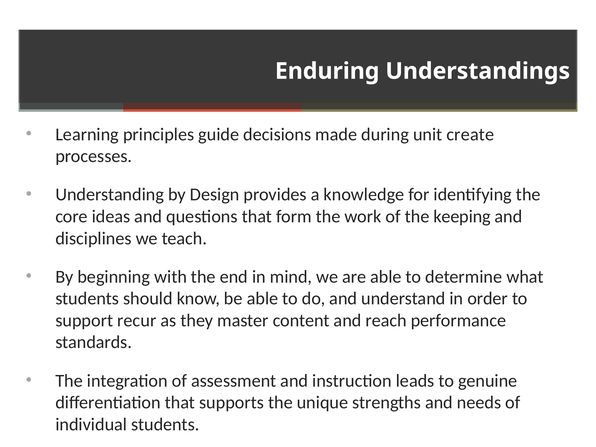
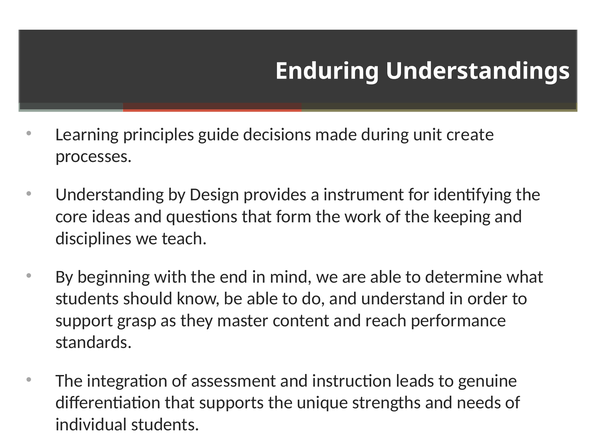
knowledge: knowledge -> instrument
recur: recur -> grasp
